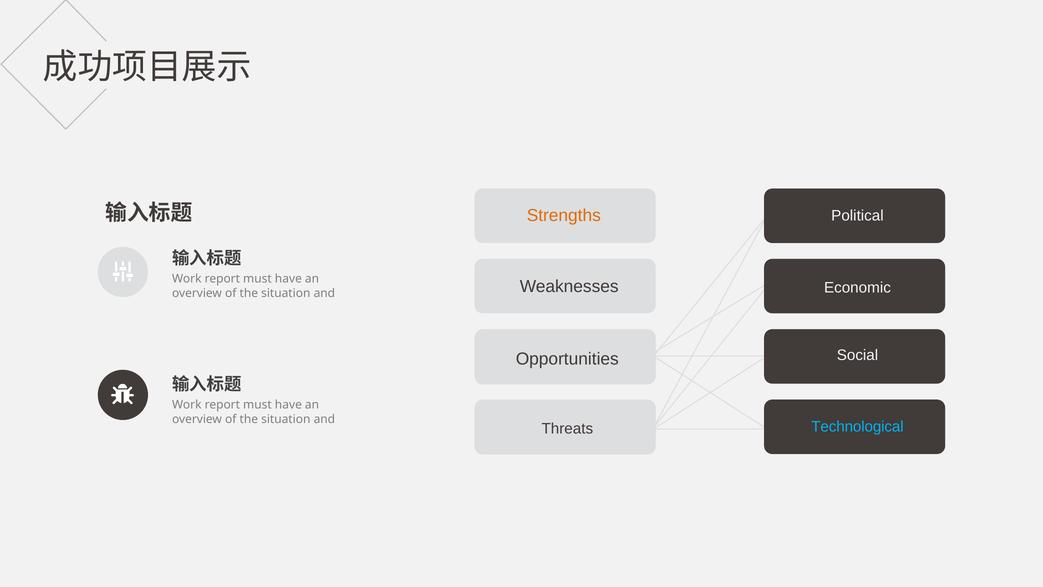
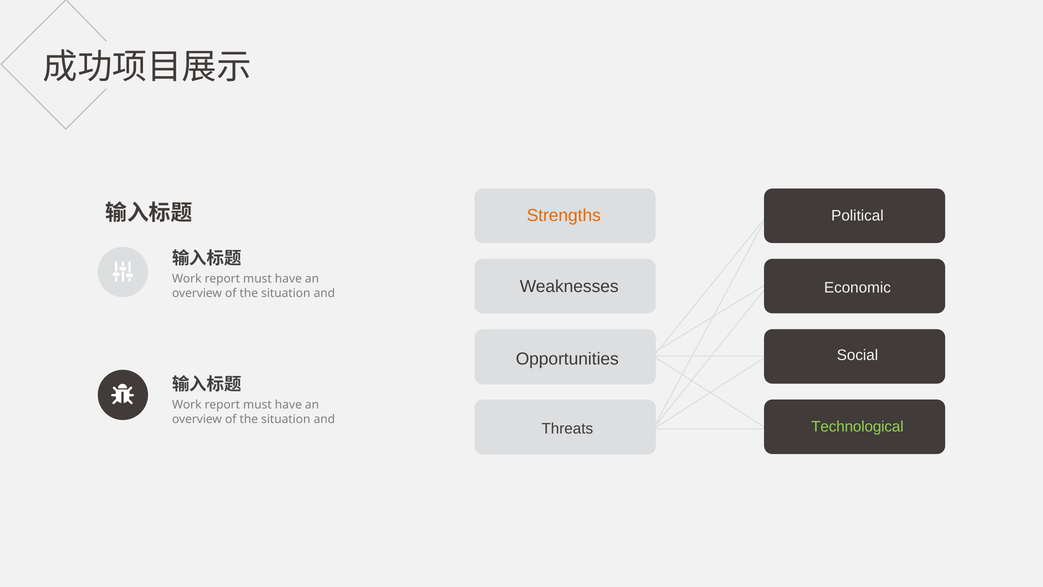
Technological colour: light blue -> light green
